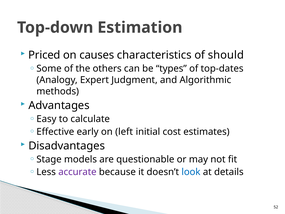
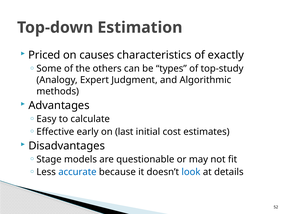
should: should -> exactly
top-dates: top-dates -> top-study
left: left -> last
accurate colour: purple -> blue
